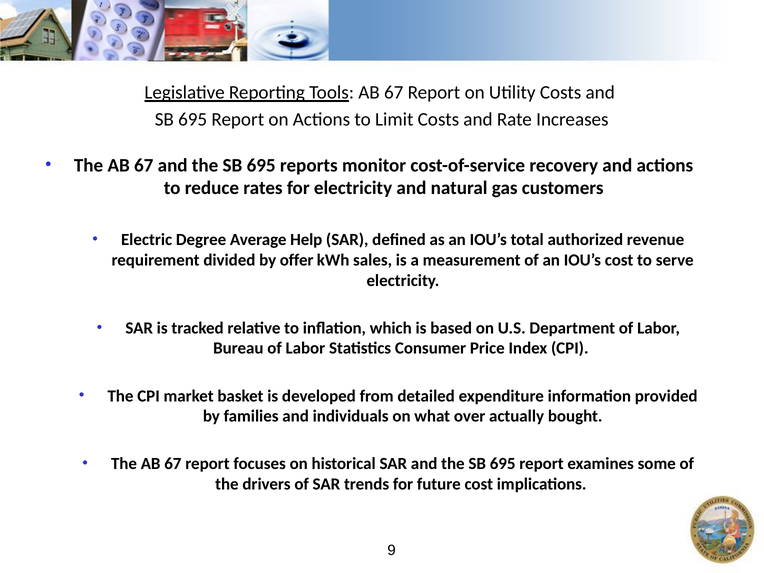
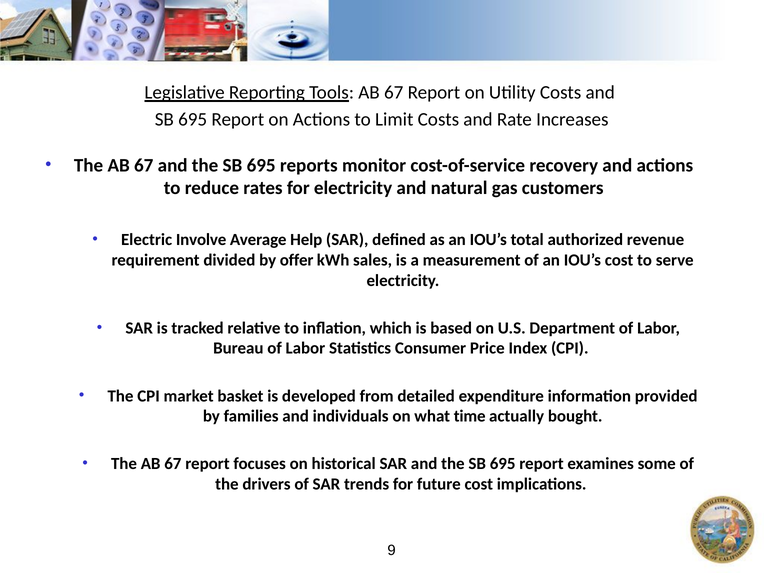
Degree: Degree -> Involve
over: over -> time
